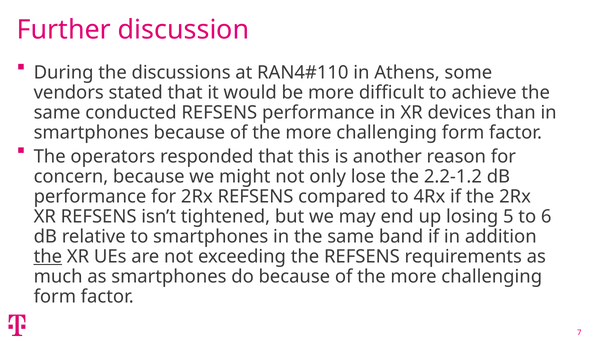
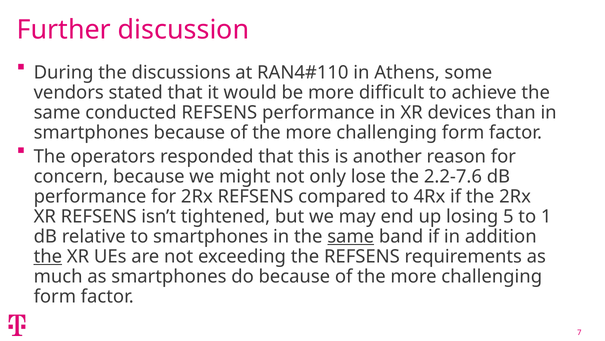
2.2-1.2: 2.2-1.2 -> 2.2-7.6
6: 6 -> 1
same at (351, 236) underline: none -> present
